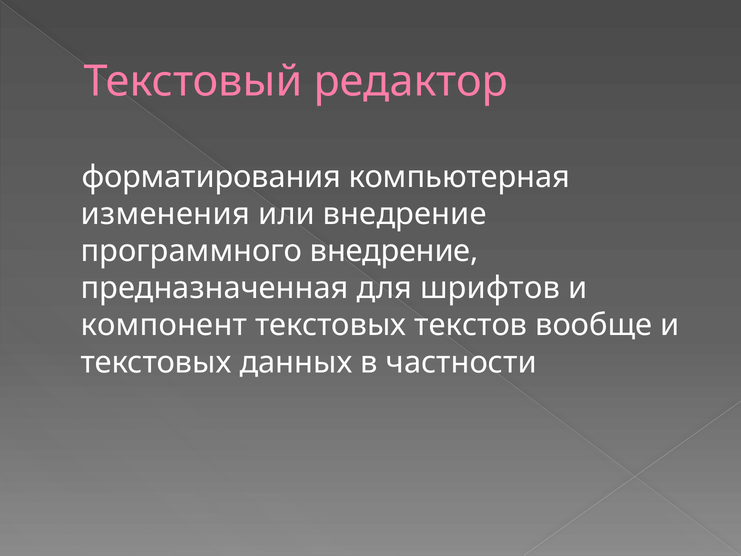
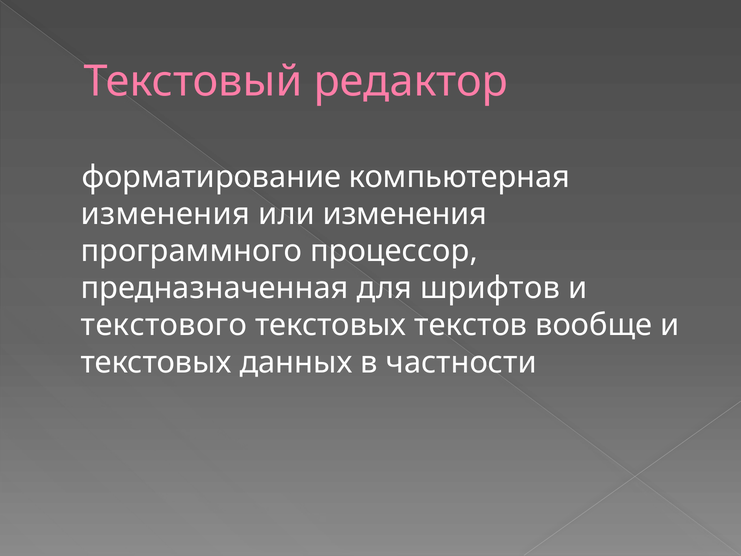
форматирования: форматирования -> форматирование
или внедрение: внедрение -> изменения
программного внедрение: внедрение -> процессор
компонент: компонент -> текстового
